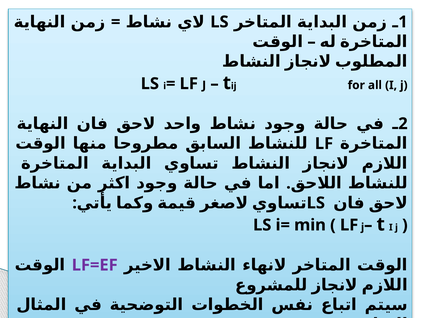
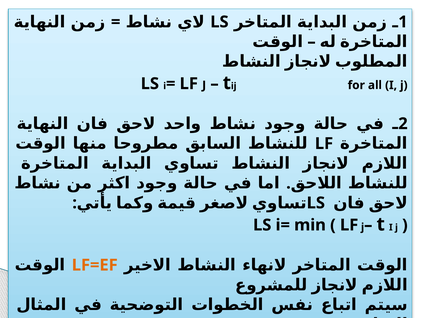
LF=EF colour: purple -> orange
